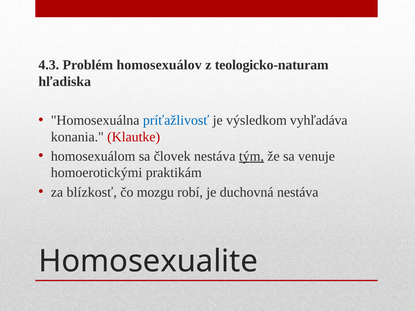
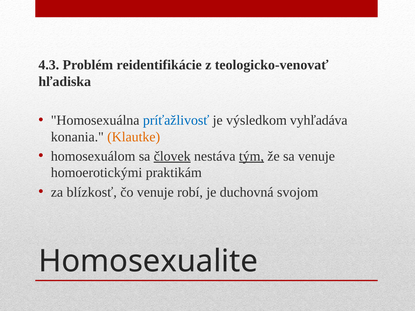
homosexuálov: homosexuálov -> reidentifikácie
teologicko-naturam: teologicko-naturam -> teologicko-venovať
Klautke colour: red -> orange
človek underline: none -> present
čo mozgu: mozgu -> venuje
duchovná nestáva: nestáva -> svojom
